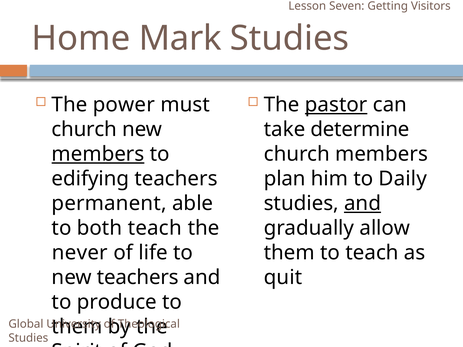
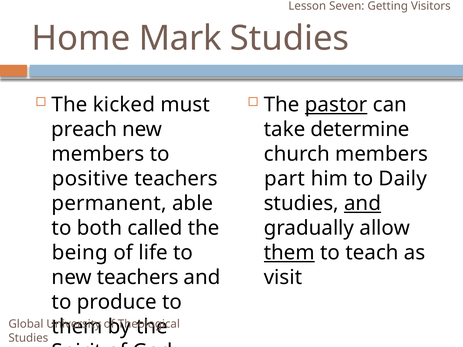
power: power -> kicked
church at (84, 130): church -> preach
members at (98, 154) underline: present -> none
edifying: edifying -> positive
plan: plan -> part
both teach: teach -> called
never: never -> being
them at (289, 253) underline: none -> present
quit: quit -> visit
